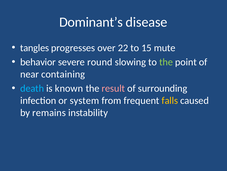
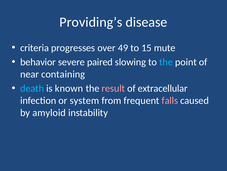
Dominant’s: Dominant’s -> Providing’s
tangles: tangles -> criteria
22: 22 -> 49
round: round -> paired
the at (166, 62) colour: light green -> light blue
surrounding: surrounding -> extracellular
falls colour: yellow -> pink
remains: remains -> amyloid
